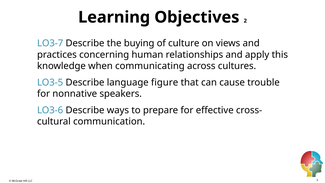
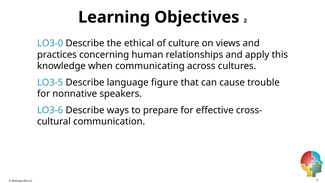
LO3-7: LO3-7 -> LO3-0
buying: buying -> ethical
